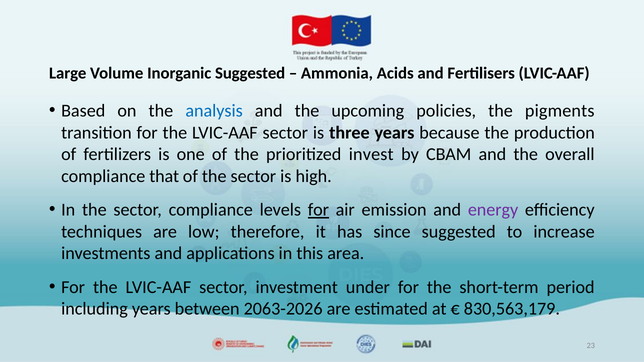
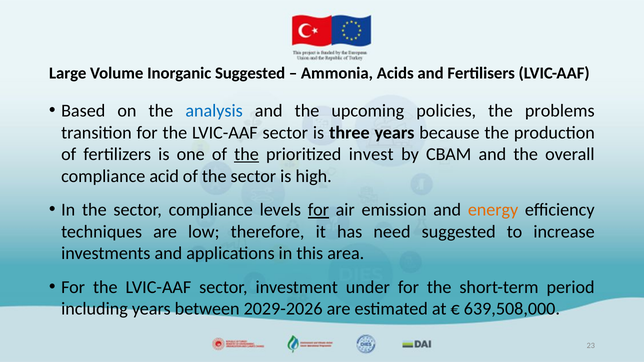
pigments: pigments -> problems
the at (246, 154) underline: none -> present
that: that -> acid
energy colour: purple -> orange
since: since -> need
2063-2026: 2063-2026 -> 2029-2026
830,563,179: 830,563,179 -> 639,508,000
